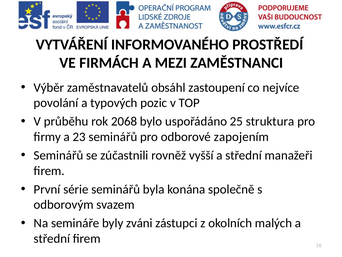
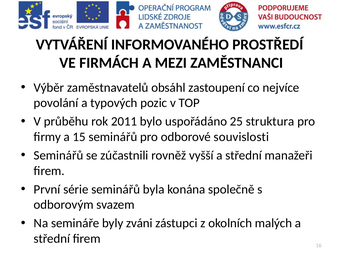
2068: 2068 -> 2011
23: 23 -> 15
zapojením: zapojením -> souvislosti
